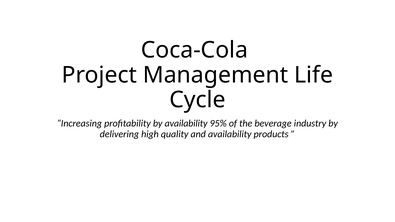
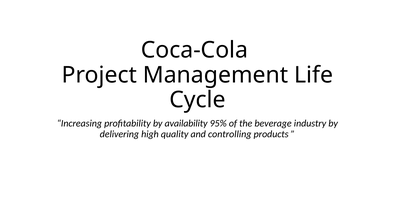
and availability: availability -> controlling
